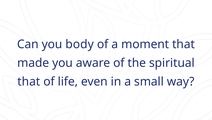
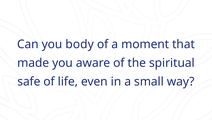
that at (29, 81): that -> safe
